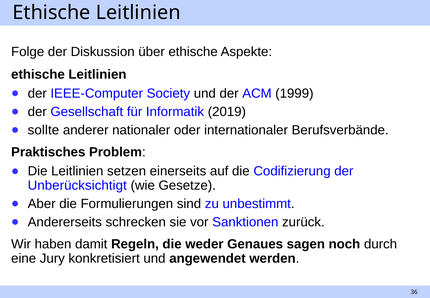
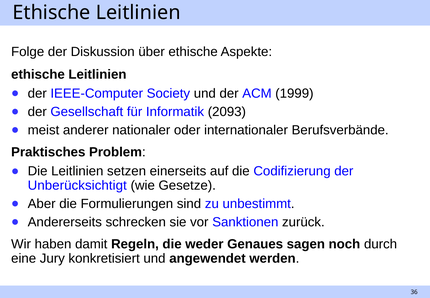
2019: 2019 -> 2093
sollte: sollte -> meist
